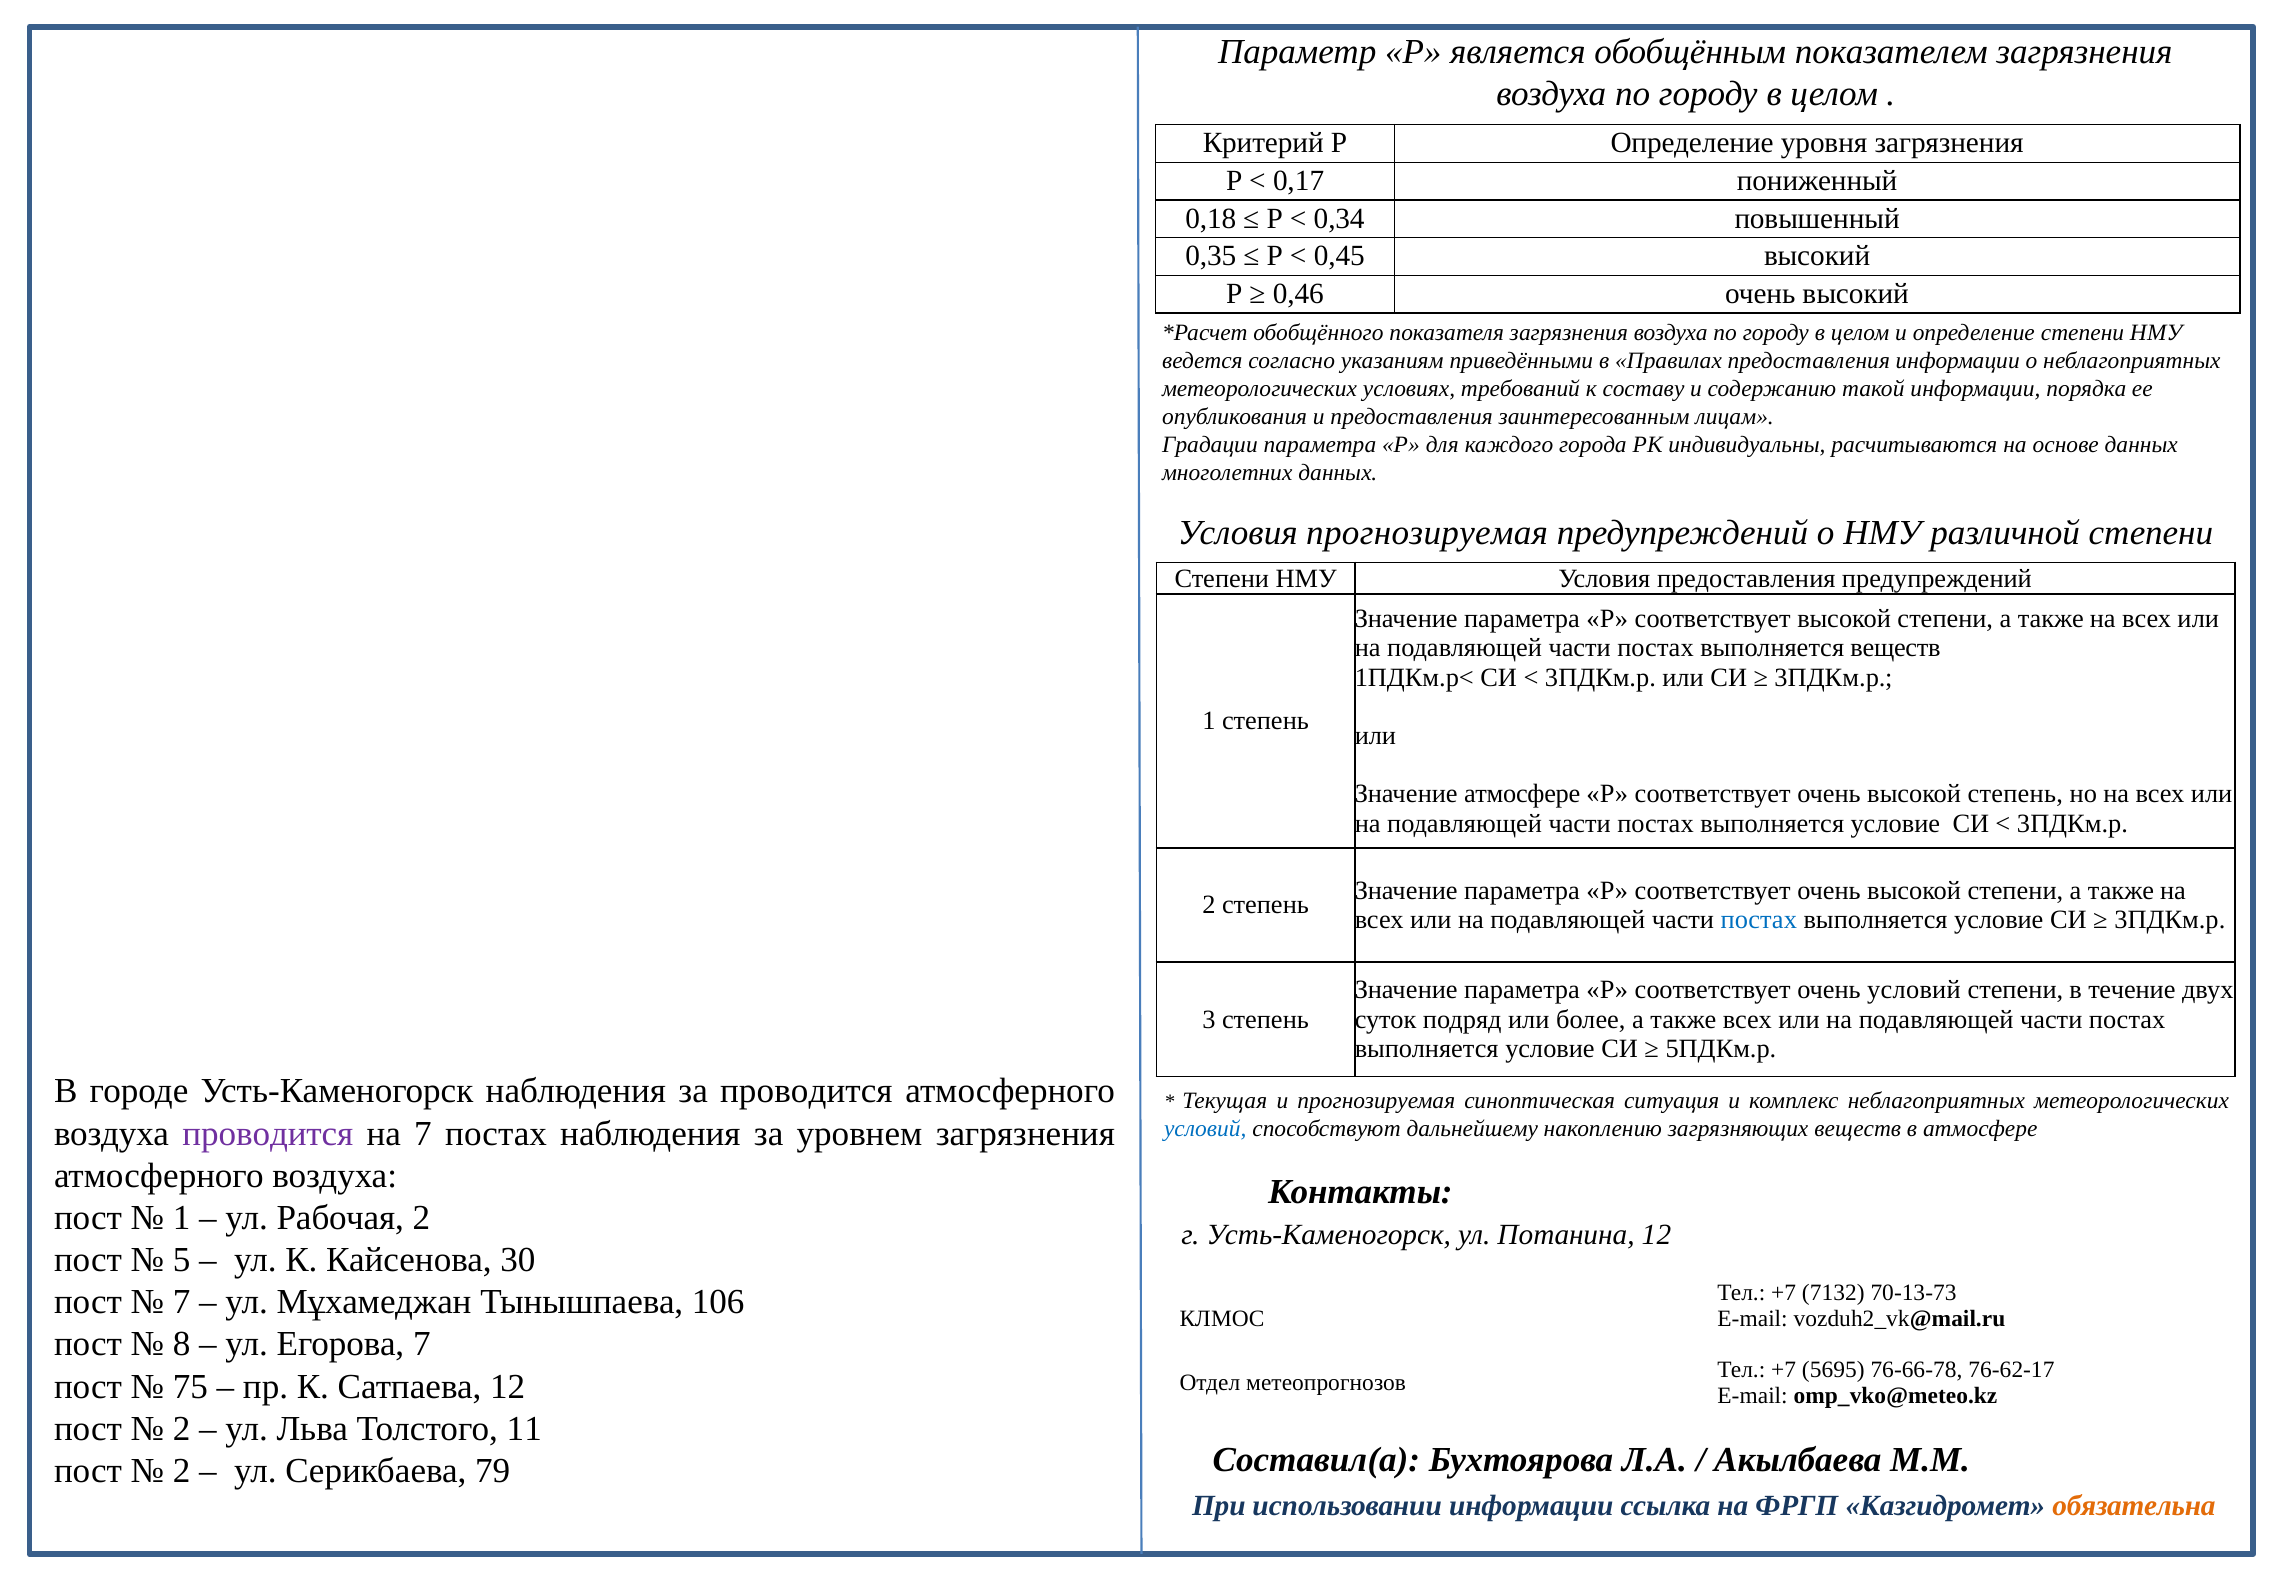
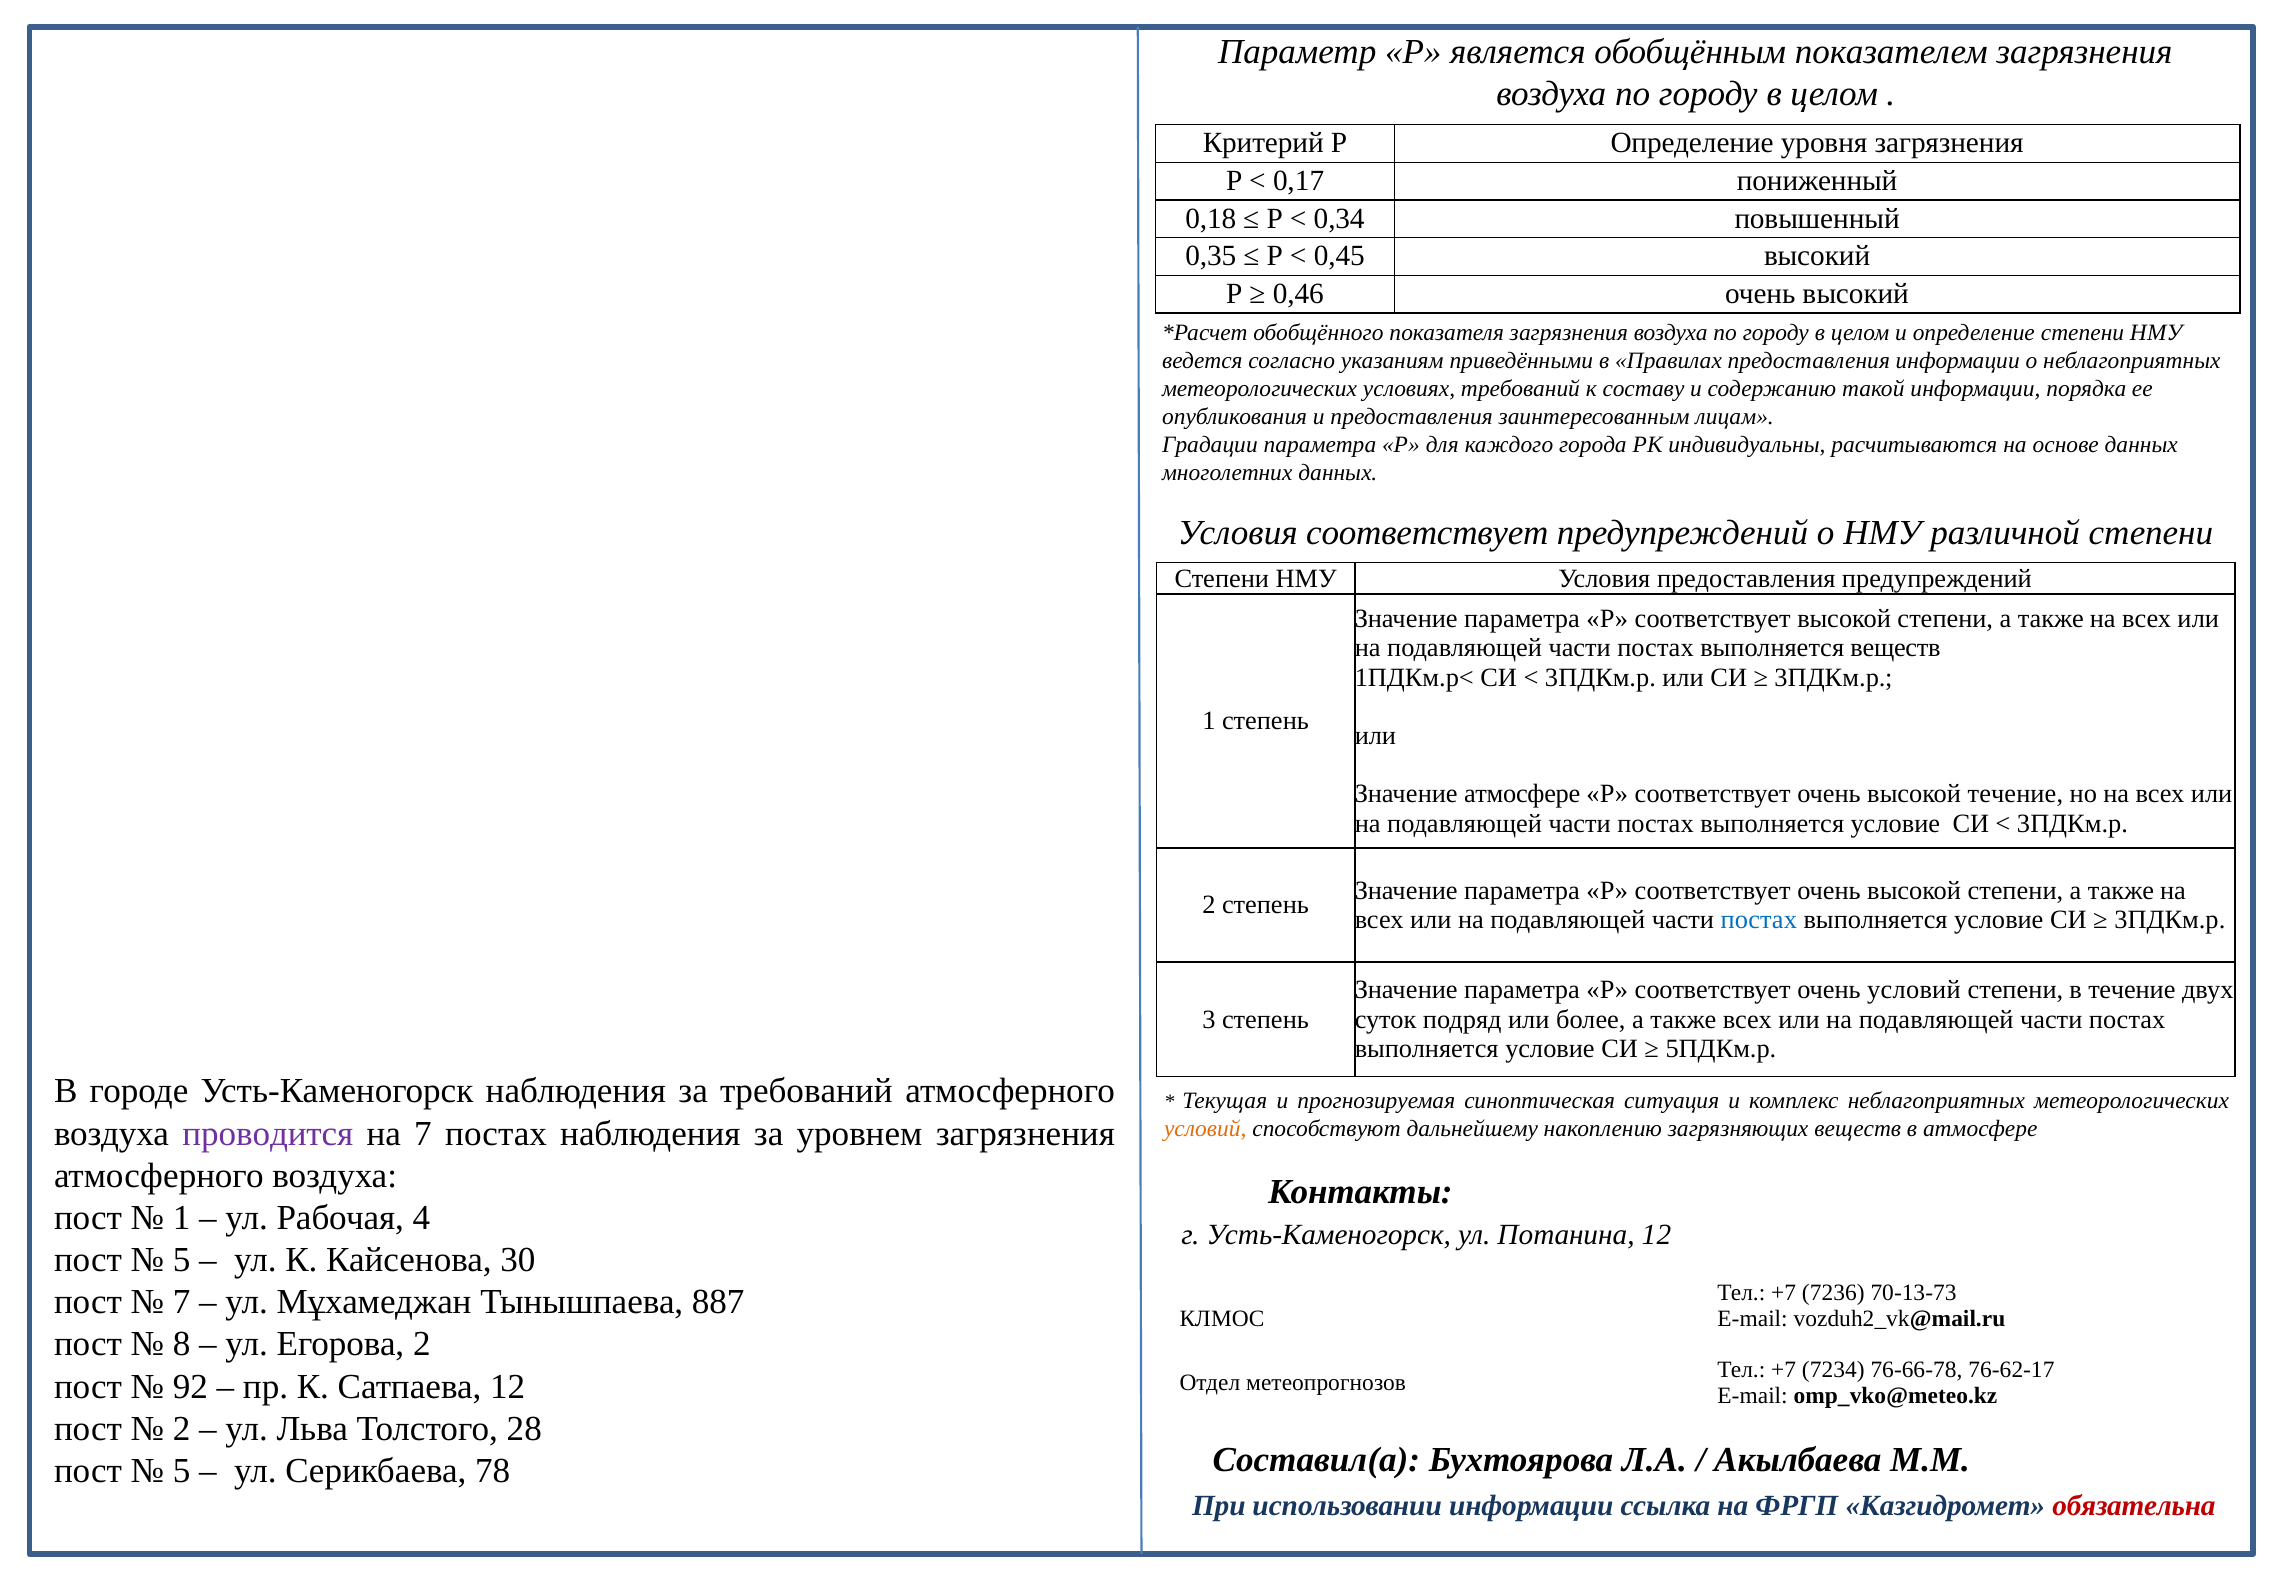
Условия прогнозируемая: прогнозируемая -> соответствует
высокой степень: степень -> течение
за проводится: проводится -> требований
условий at (1205, 1129) colour: blue -> orange
Рабочая 2: 2 -> 4
7132: 7132 -> 7236
106: 106 -> 887
Егорова 7: 7 -> 2
5695: 5695 -> 7234
75: 75 -> 92
11: 11 -> 28
2 at (182, 1470): 2 -> 5
79: 79 -> 78
обязательна colour: orange -> red
